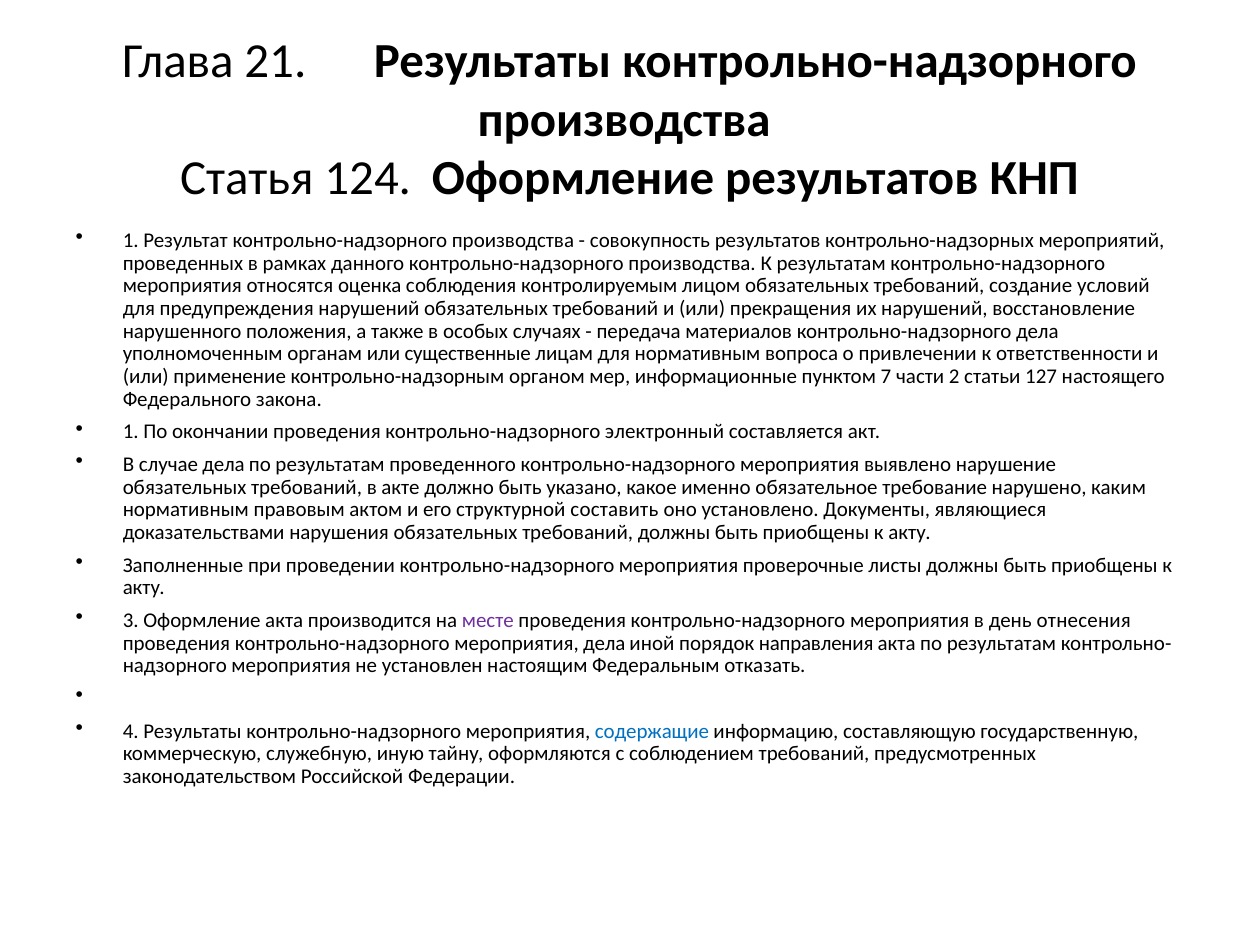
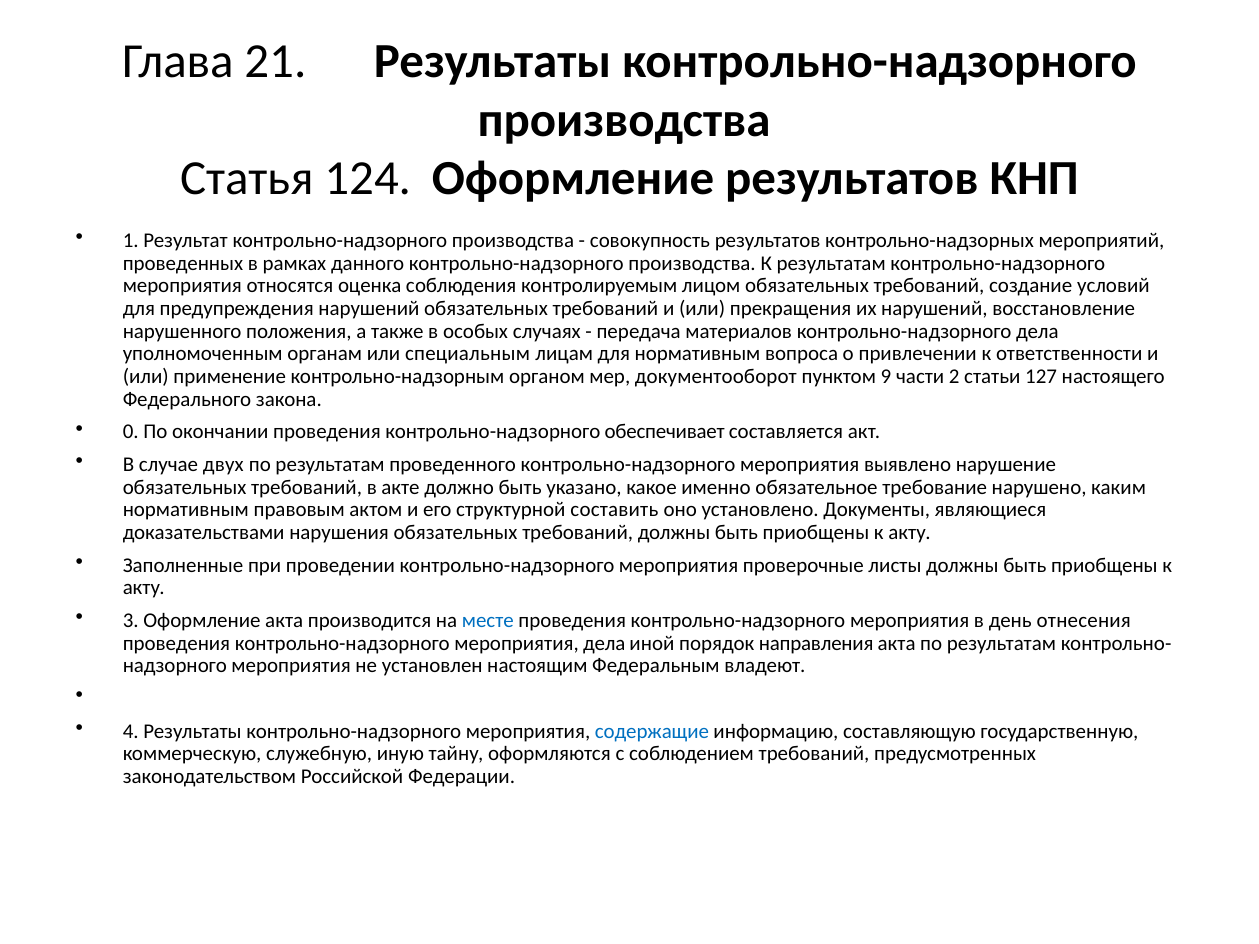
существенные: существенные -> специальным
информационные: информационные -> документооборот
7: 7 -> 9
1 at (131, 432): 1 -> 0
электронный: электронный -> обеспечивает
случае дела: дела -> двух
месте colour: purple -> blue
отказать: отказать -> владеют
